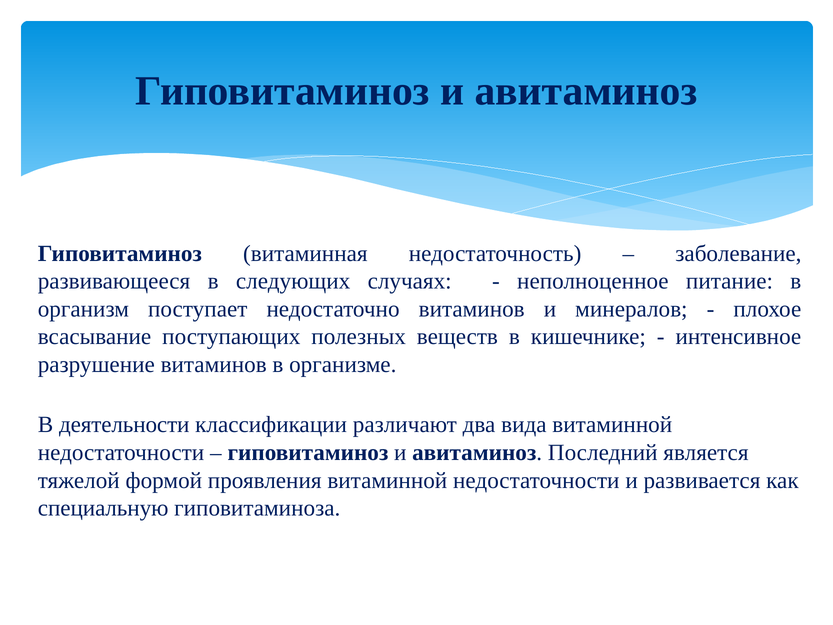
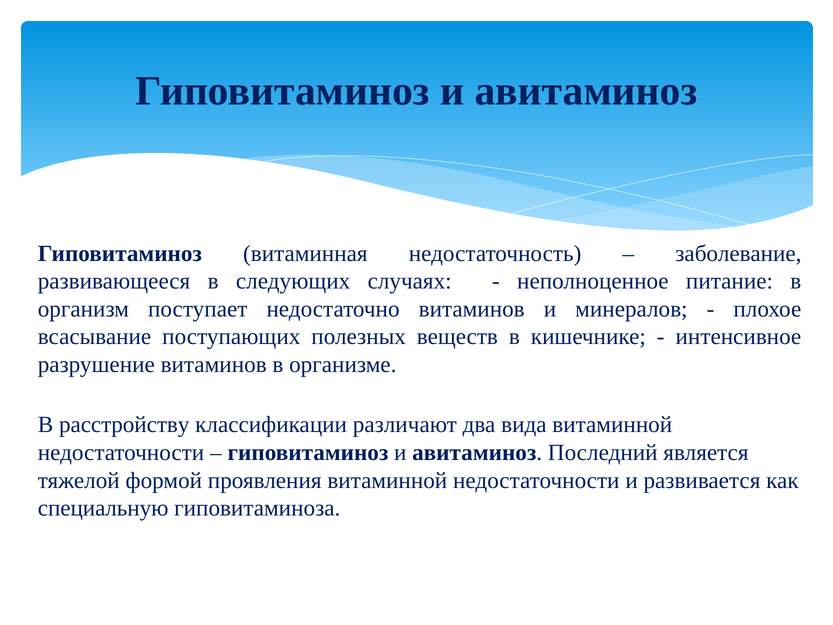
деятельности: деятельности -> расстройству
